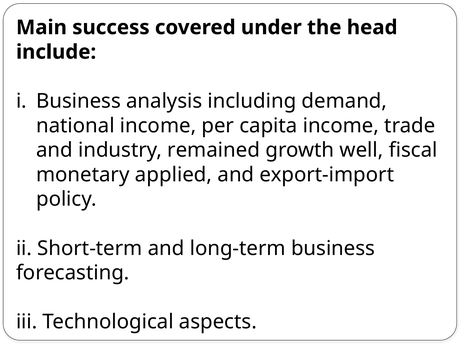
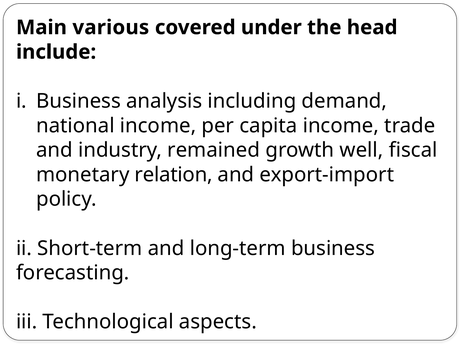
success: success -> various
applied: applied -> relation
